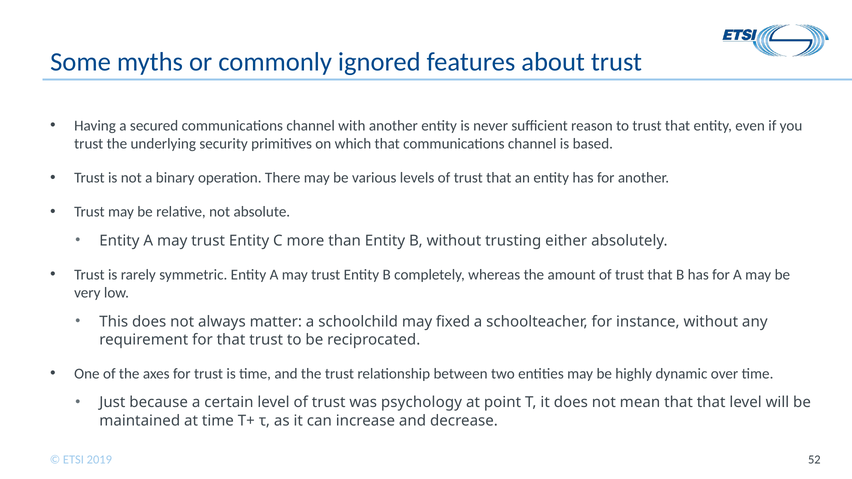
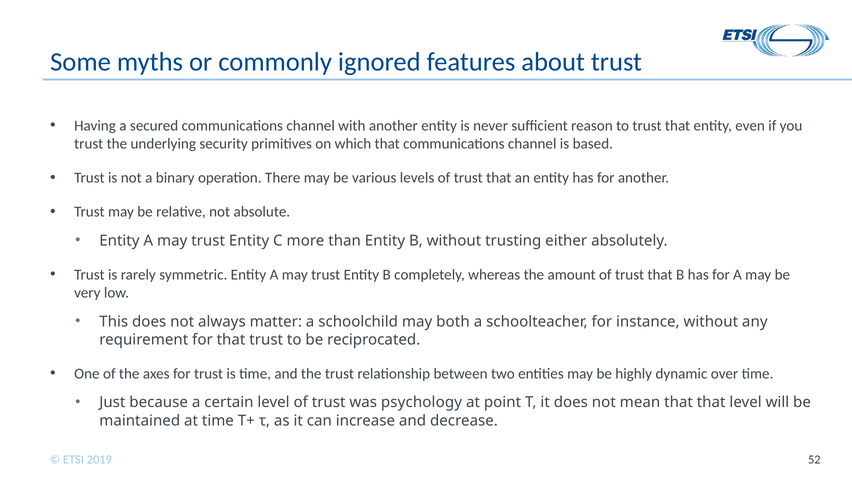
fixed: fixed -> both
